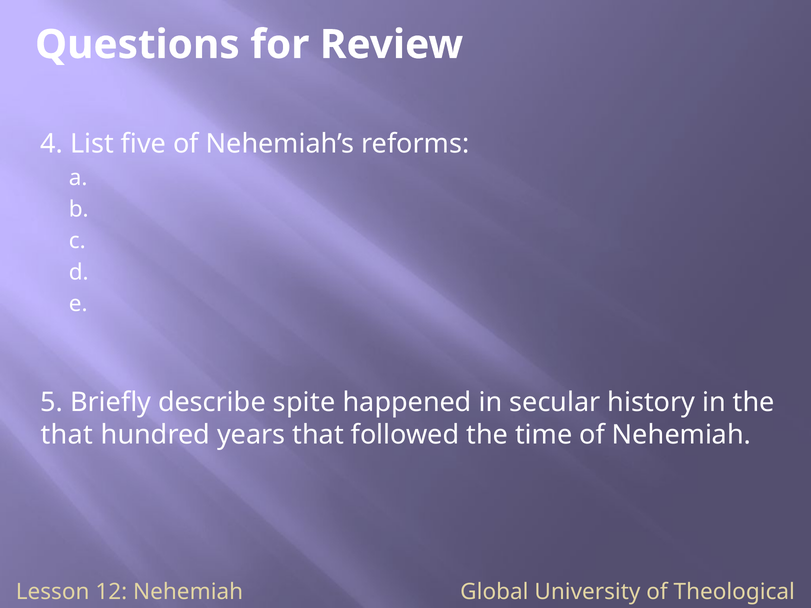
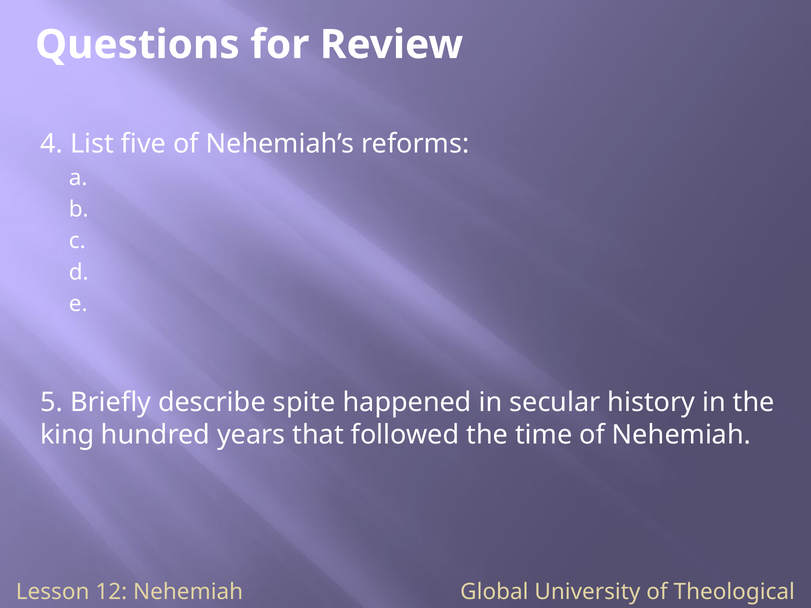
that at (67, 435): that -> king
